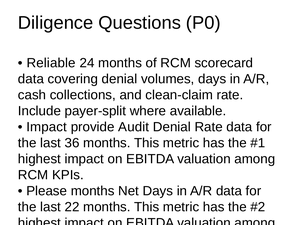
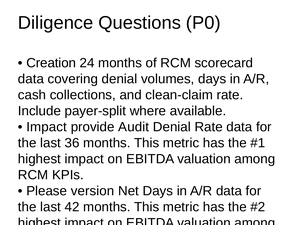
Reliable: Reliable -> Creation
Please months: months -> version
22: 22 -> 42
